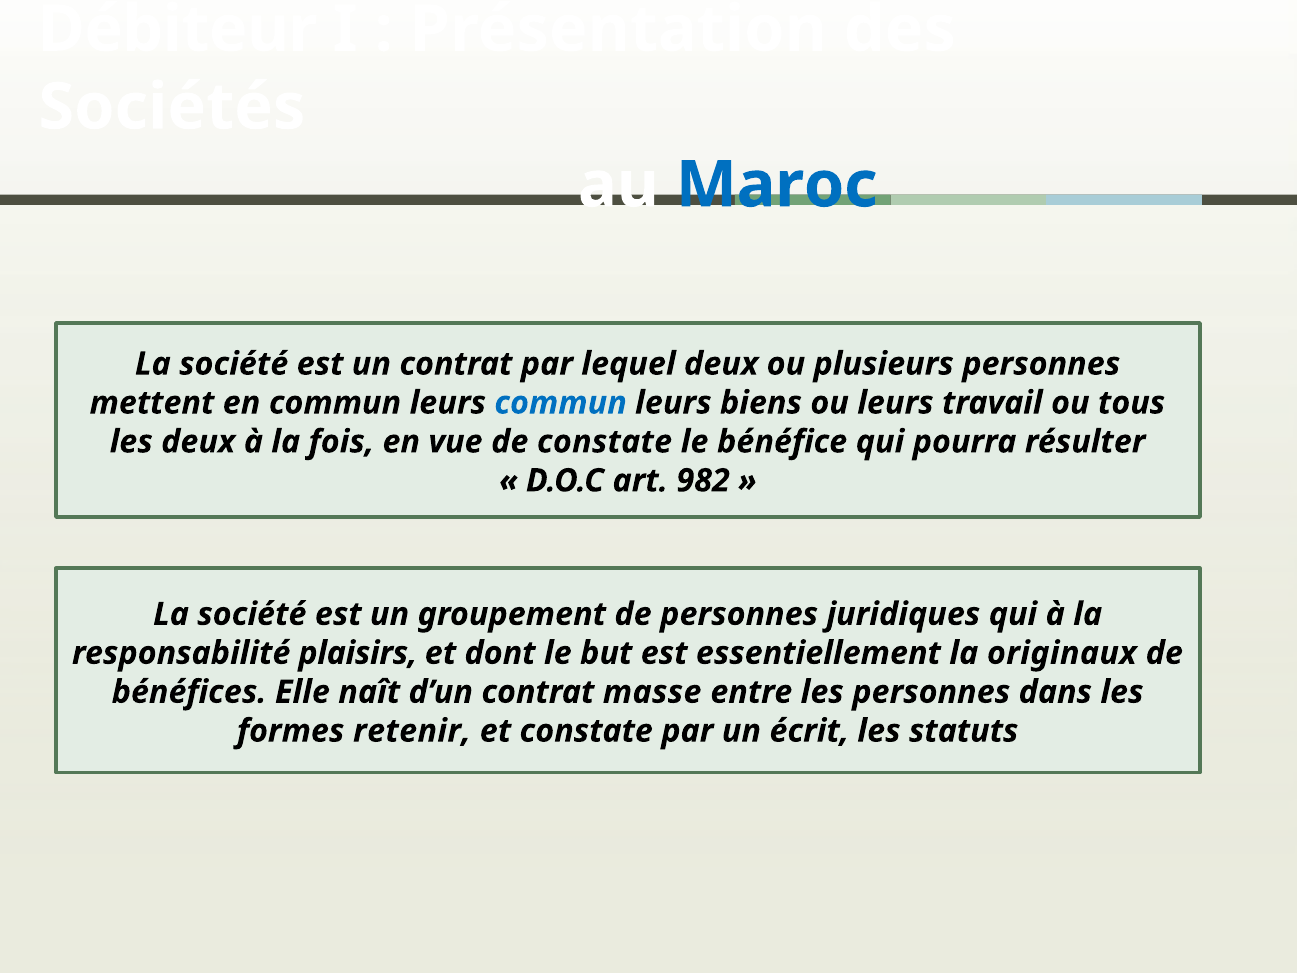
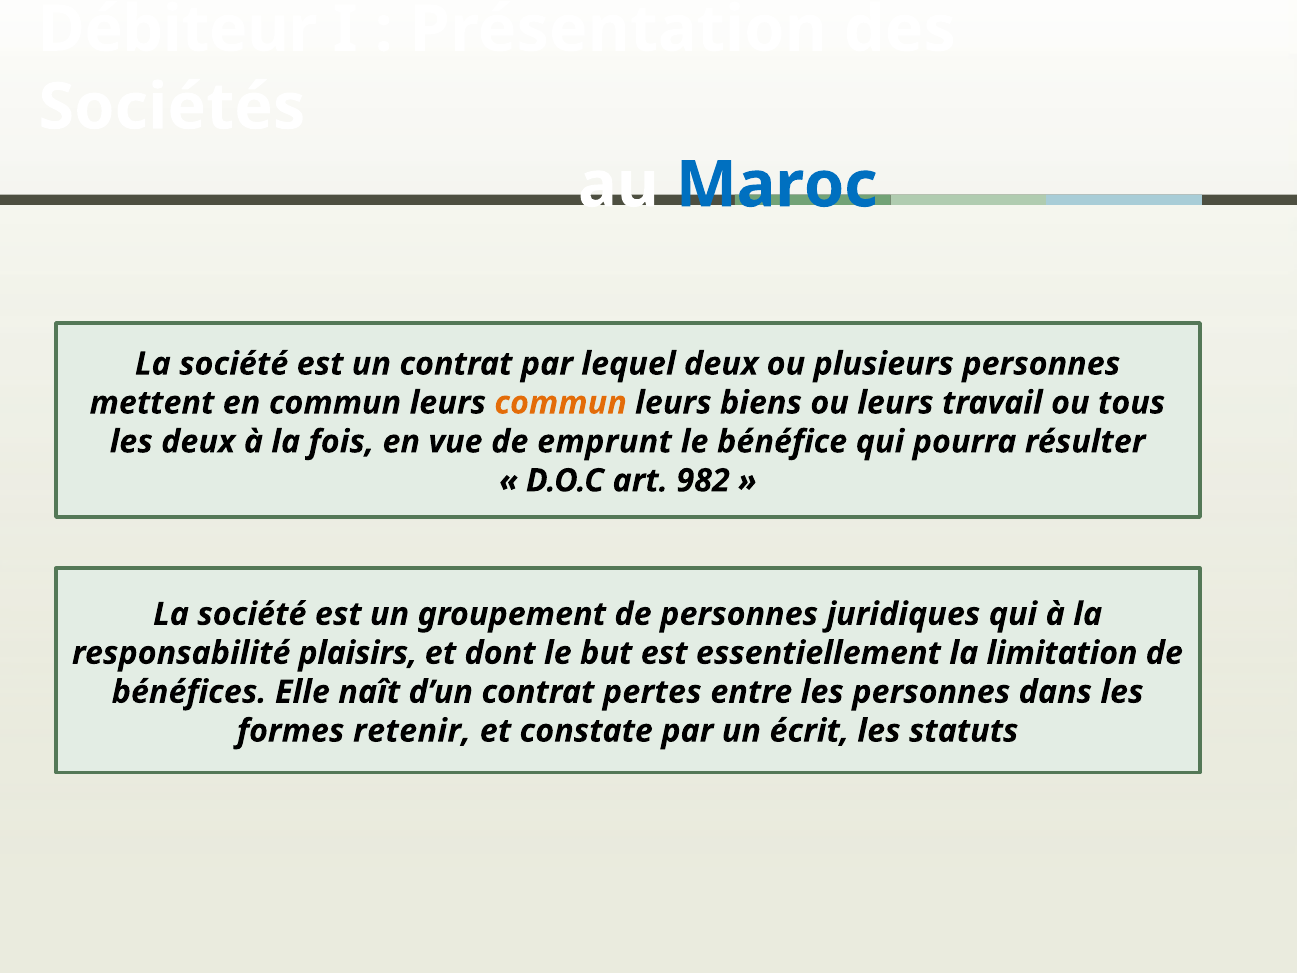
commun at (561, 403) colour: blue -> orange
de constate: constate -> emprunt
originaux: originaux -> limitation
masse: masse -> pertes
